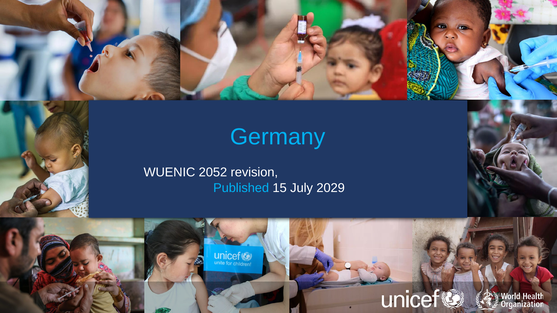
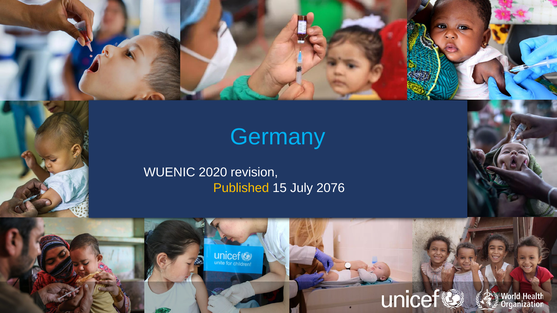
2052: 2052 -> 2020
Published colour: light blue -> yellow
2029: 2029 -> 2076
